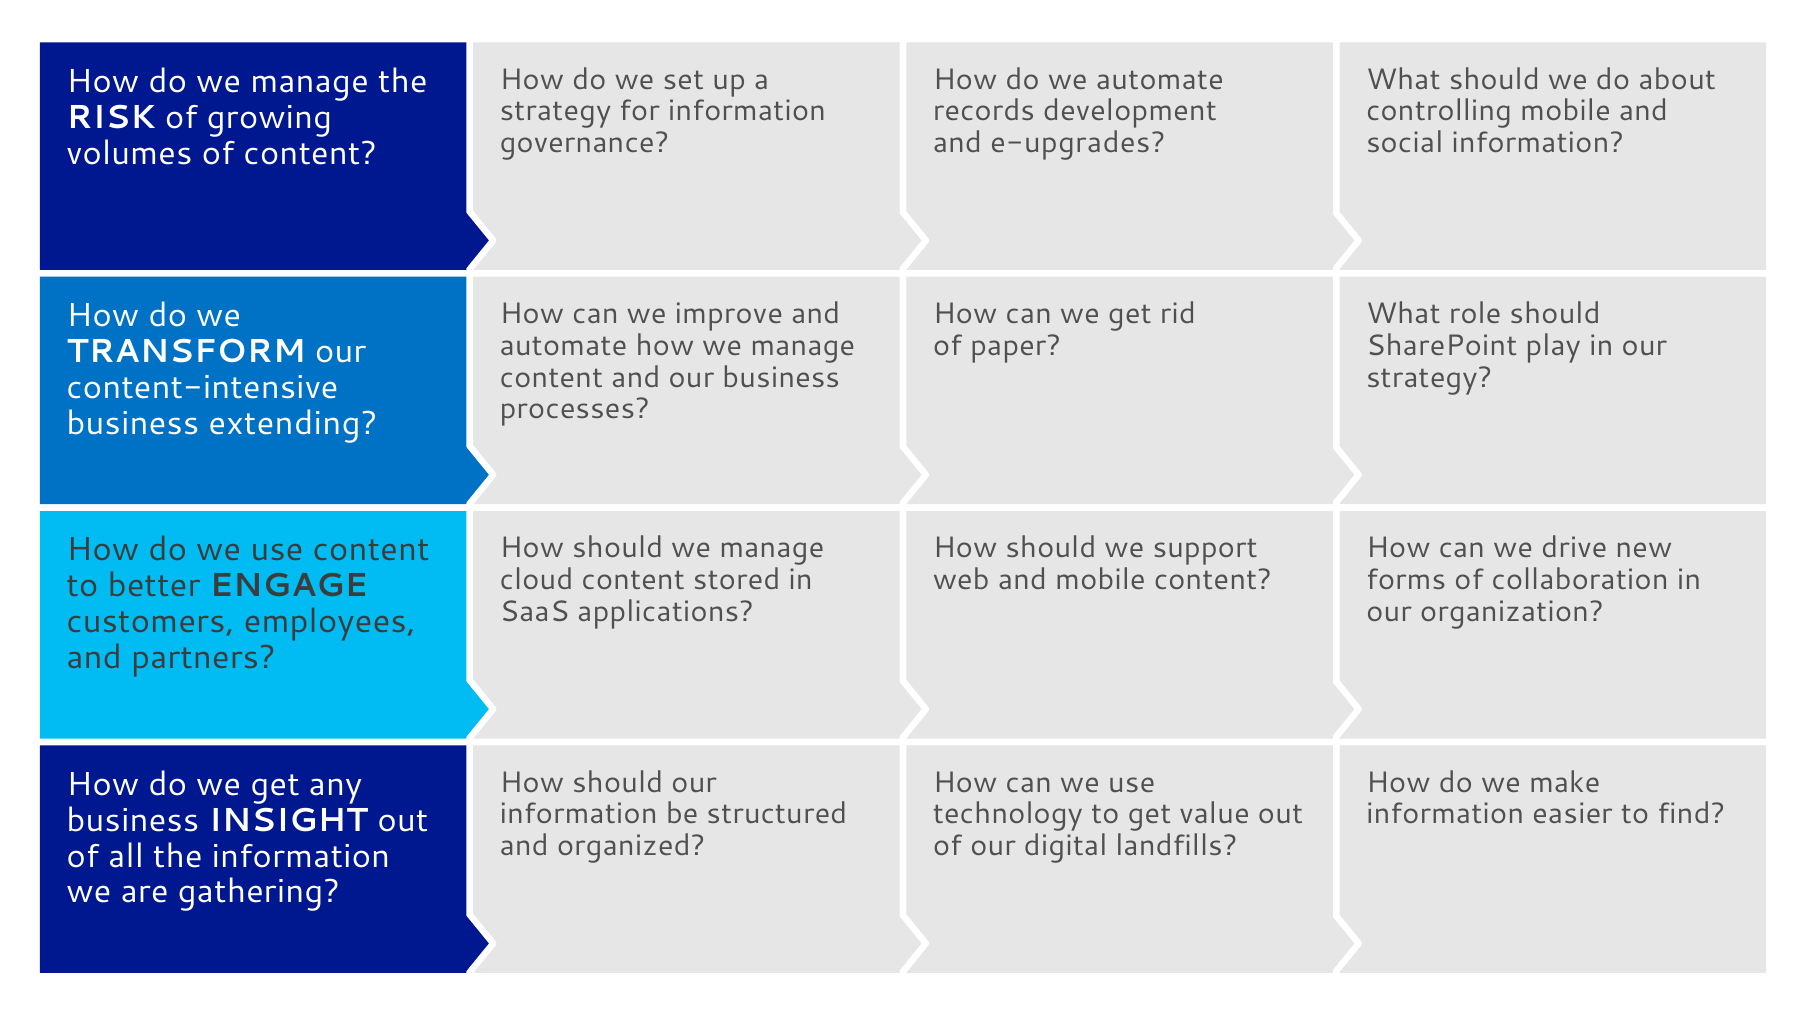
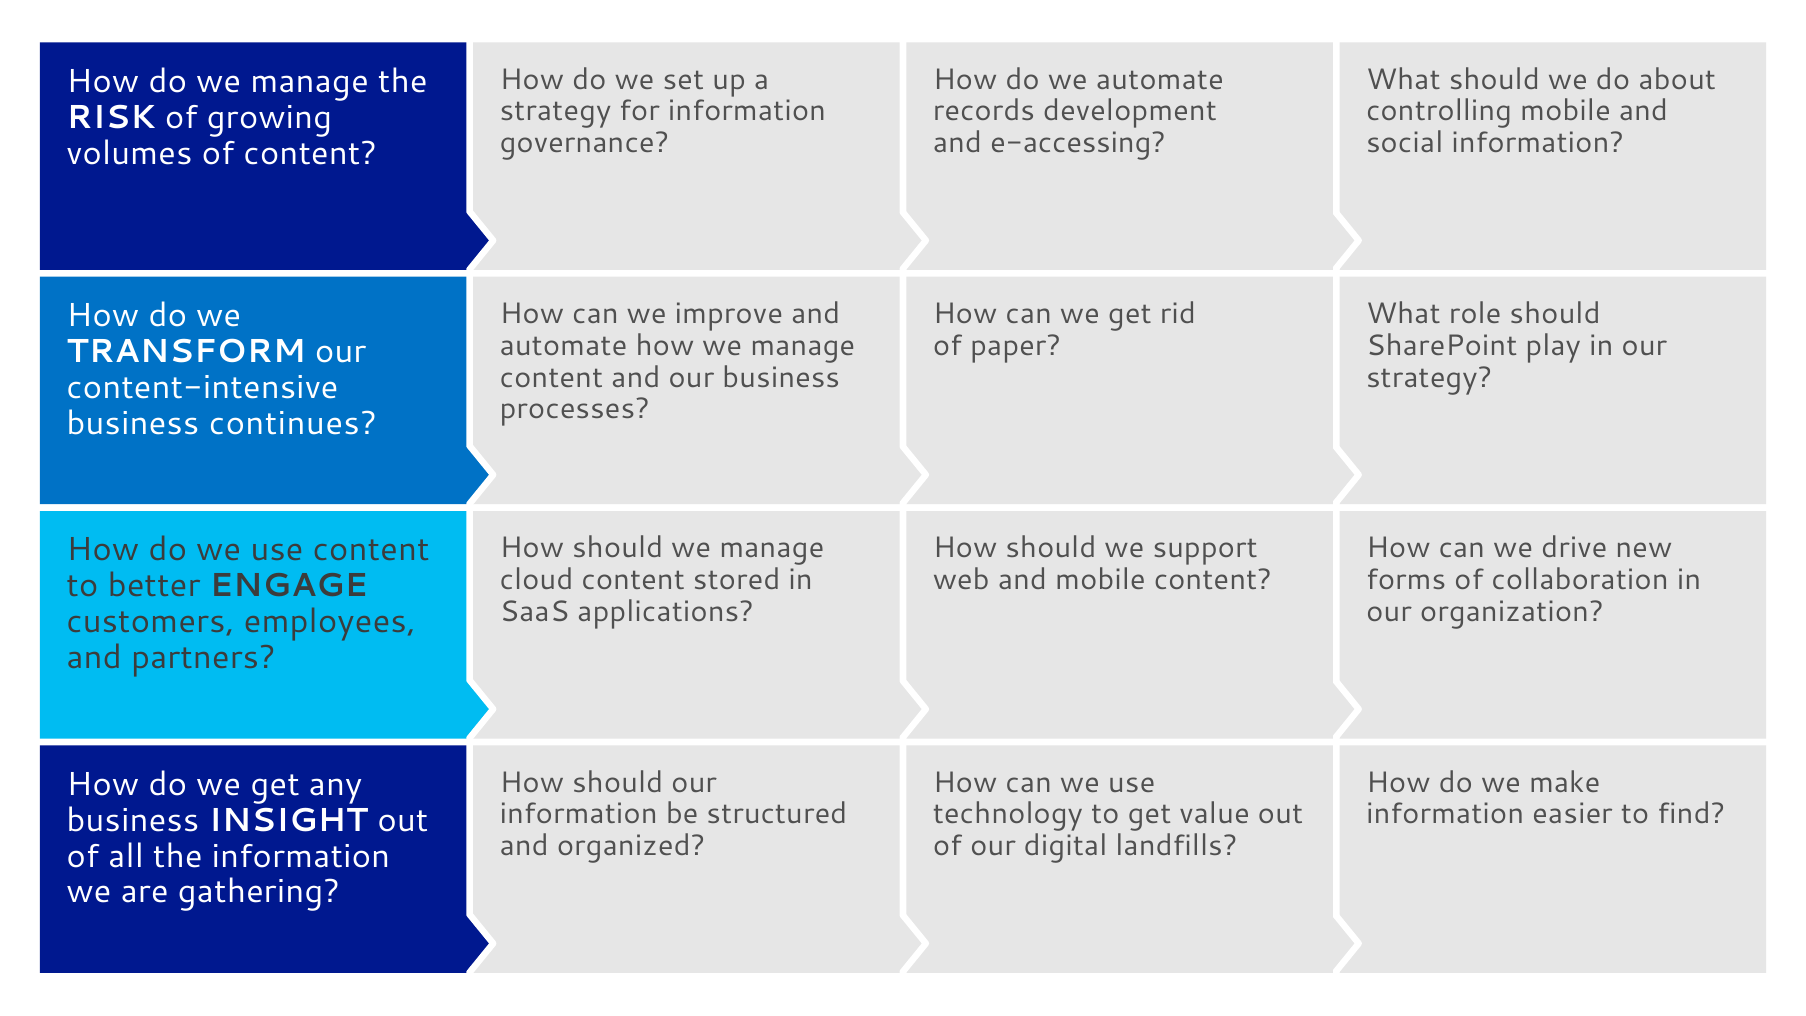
e-upgrades: e-upgrades -> e-accessing
extending: extending -> continues
